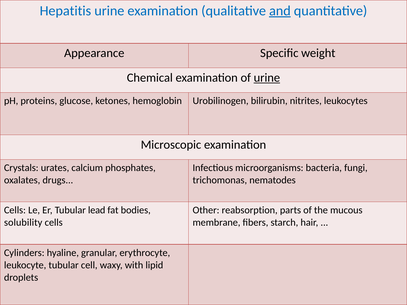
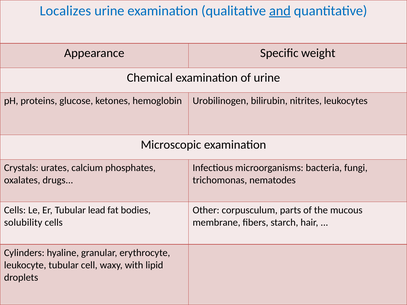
Hepatitis: Hepatitis -> Localizes
urine at (267, 78) underline: present -> none
reabsorption: reabsorption -> corpusculum
